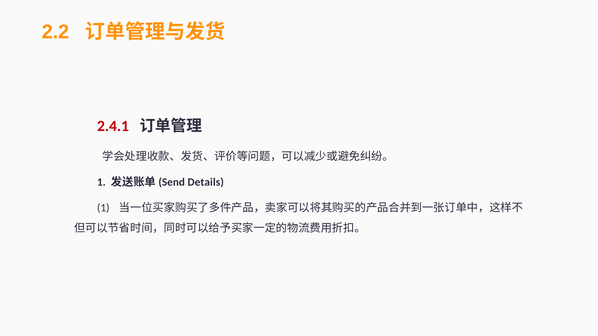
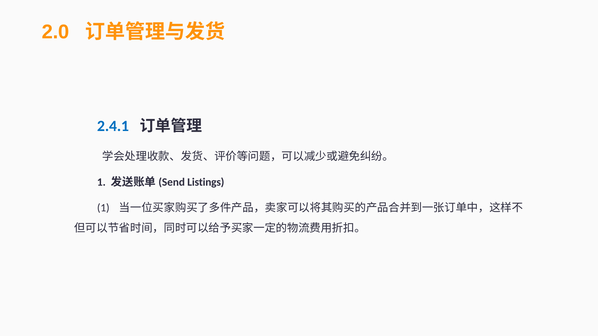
2.2: 2.2 -> 2.0
2.4.1 colour: red -> blue
Details: Details -> Listings
